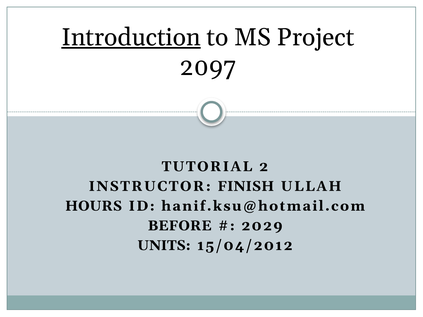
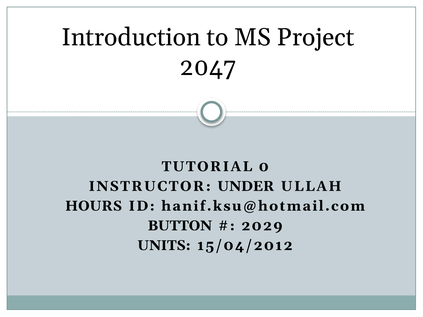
Introduction underline: present -> none
2097: 2097 -> 2047
2: 2 -> 0
FINISH: FINISH -> UNDER
BEFORE: BEFORE -> BUTTON
